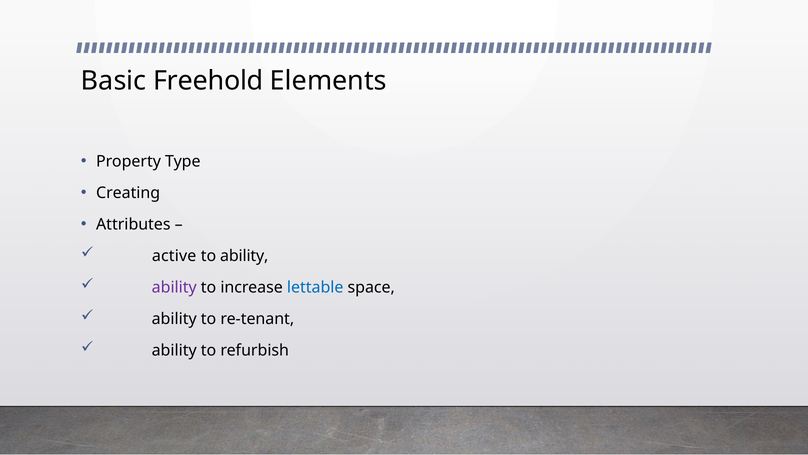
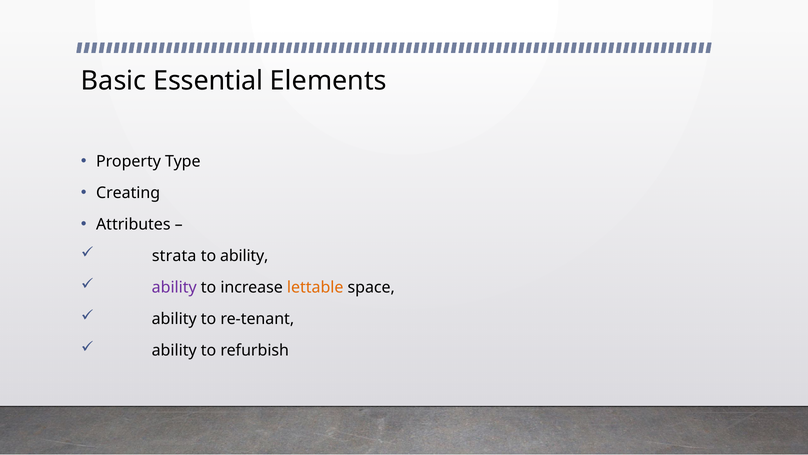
Freehold: Freehold -> Essential
active: active -> strata
lettable colour: blue -> orange
